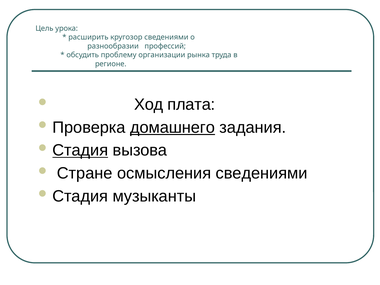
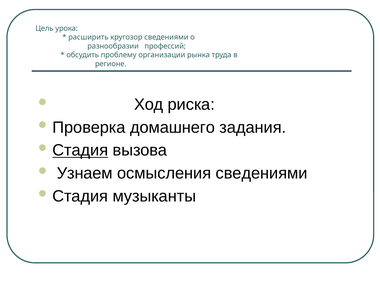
плата: плата -> риска
домашнего underline: present -> none
Стране: Стране -> Узнаем
